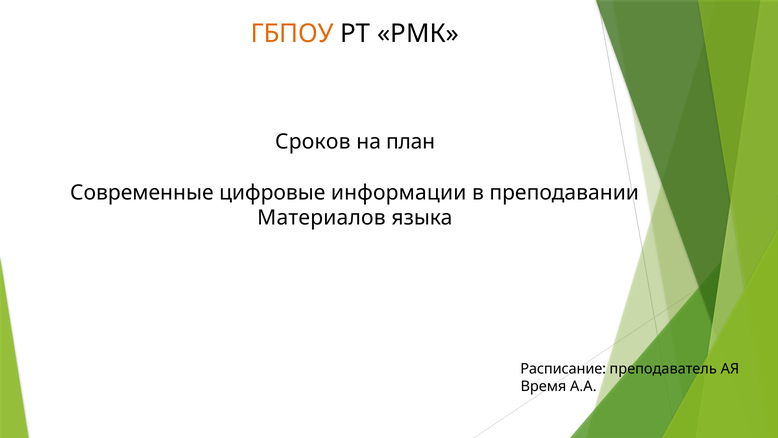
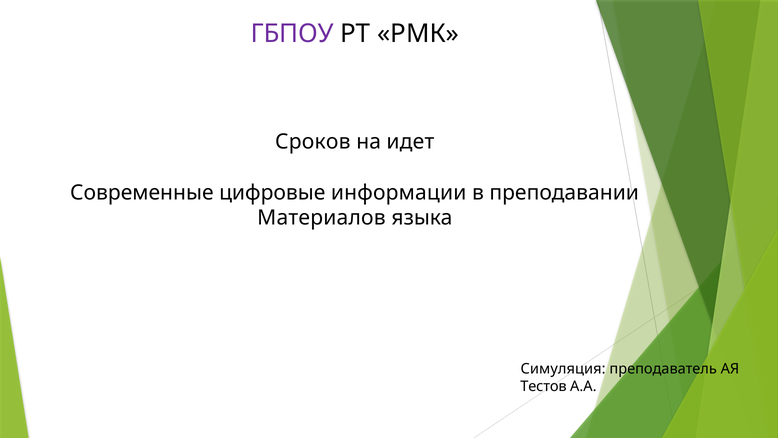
ГБПОУ colour: orange -> purple
план: план -> идет
Расписание: Расписание -> Симуляция
Время: Время -> Тестов
